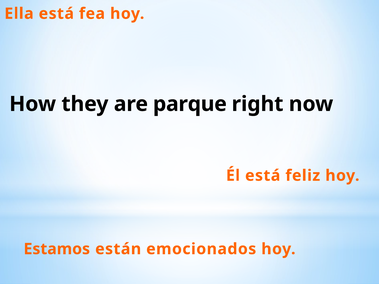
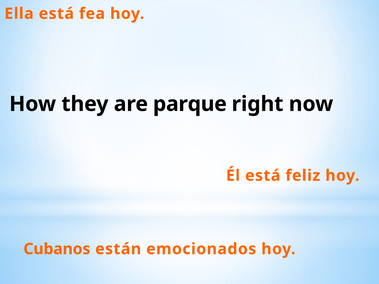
Estamos: Estamos -> Cubanos
